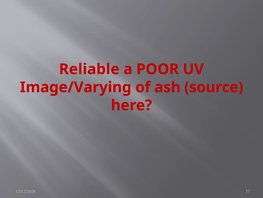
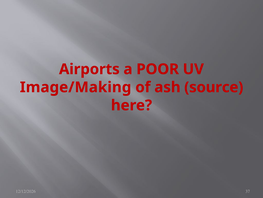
Reliable: Reliable -> Airports
Image/Varying: Image/Varying -> Image/Making
